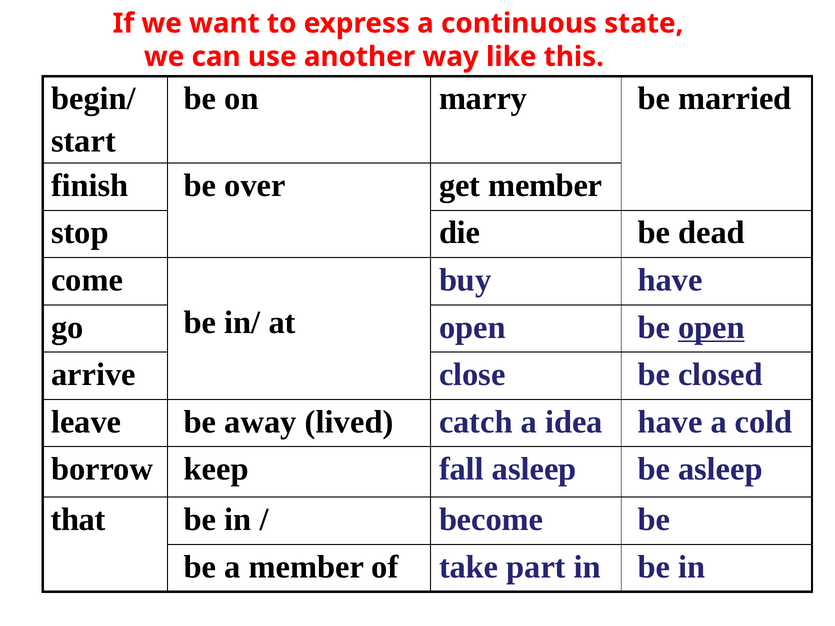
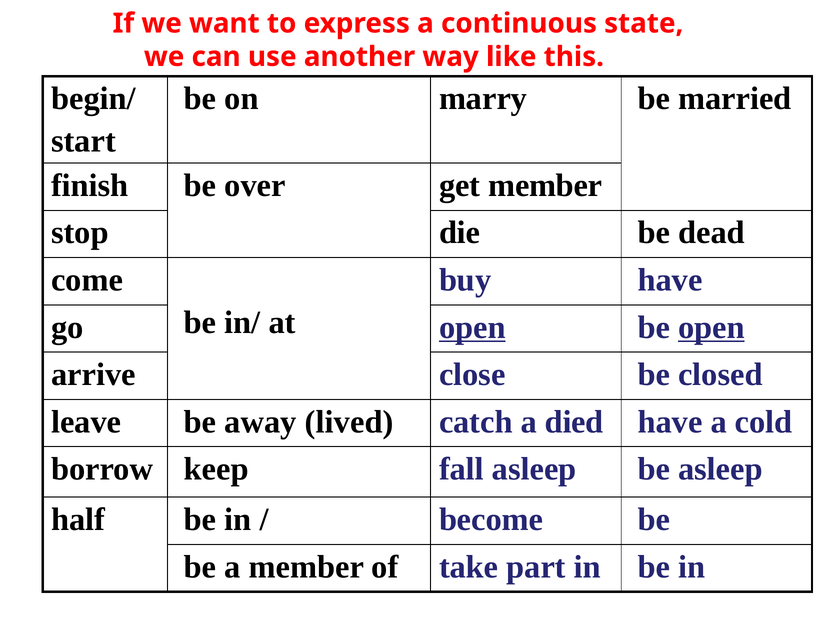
open at (472, 327) underline: none -> present
idea: idea -> died
that: that -> half
